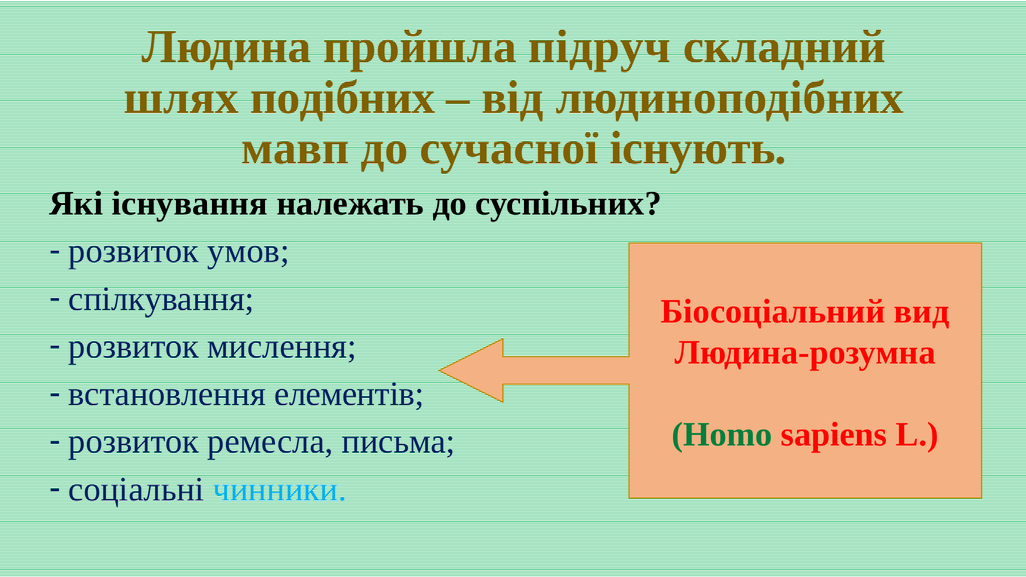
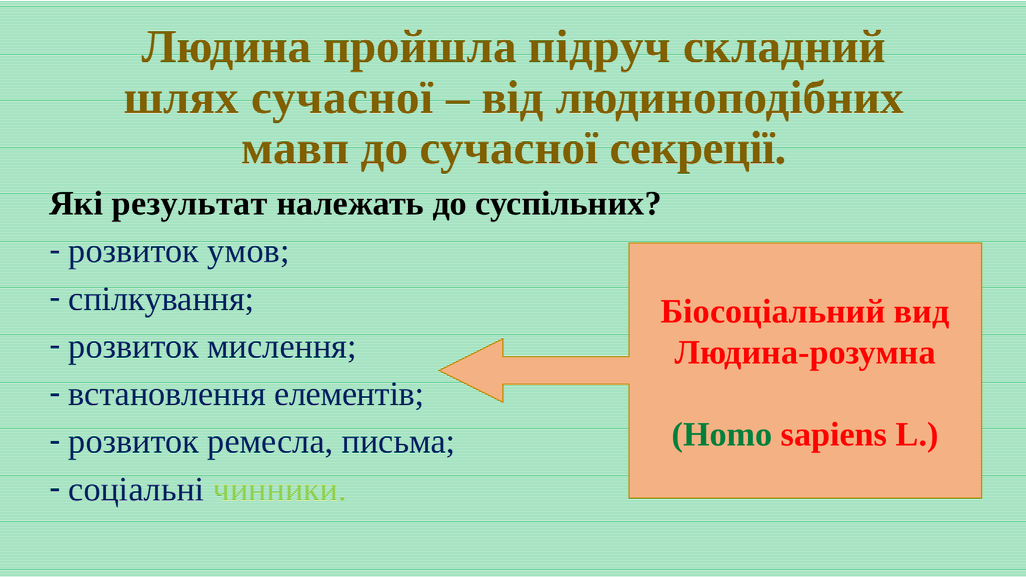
шлях подібних: подібних -> сучасної
існують: існують -> секреції
існування: існування -> результат
чинники colour: light blue -> light green
